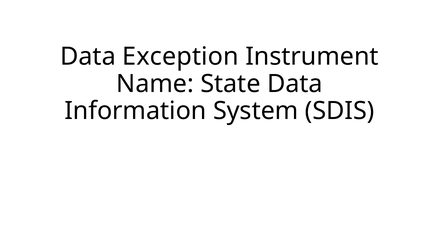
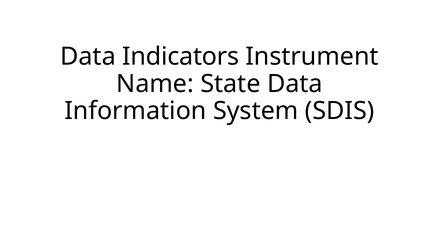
Exception: Exception -> Indicators
